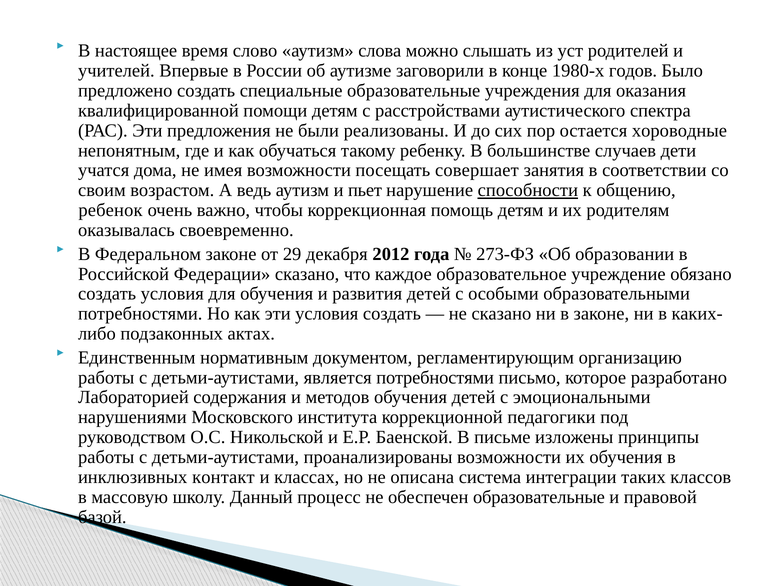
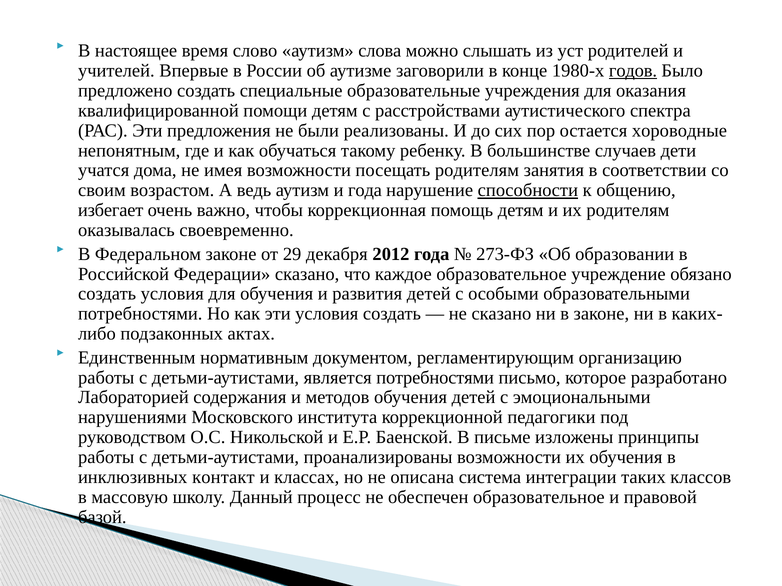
годов underline: none -> present
посещать совершает: совершает -> родителям
и пьет: пьет -> года
ребенок: ребенок -> избегает
обеспечен образовательные: образовательные -> образовательное
